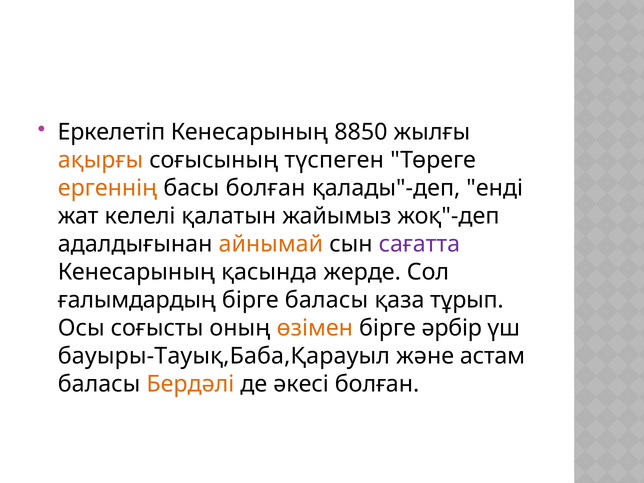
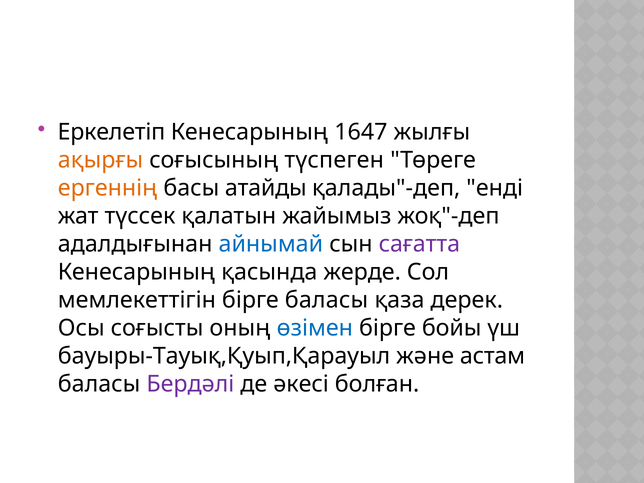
8850: 8850 -> 1647
басы болған: болған -> атайды
келелі: келелі -> түссек
айнымай colour: orange -> blue
ғалымдардың: ғалымдардың -> мемлекеттігін
тұрып: тұрып -> дерек
өзімен colour: orange -> blue
әрбір: әрбір -> бойы
бауыры-Тауық,Баба,Қарауыл: бауыры-Тауық,Баба,Қарауыл -> бауыры-Тауық,Қуып,Қарауыл
Бердәлі colour: orange -> purple
